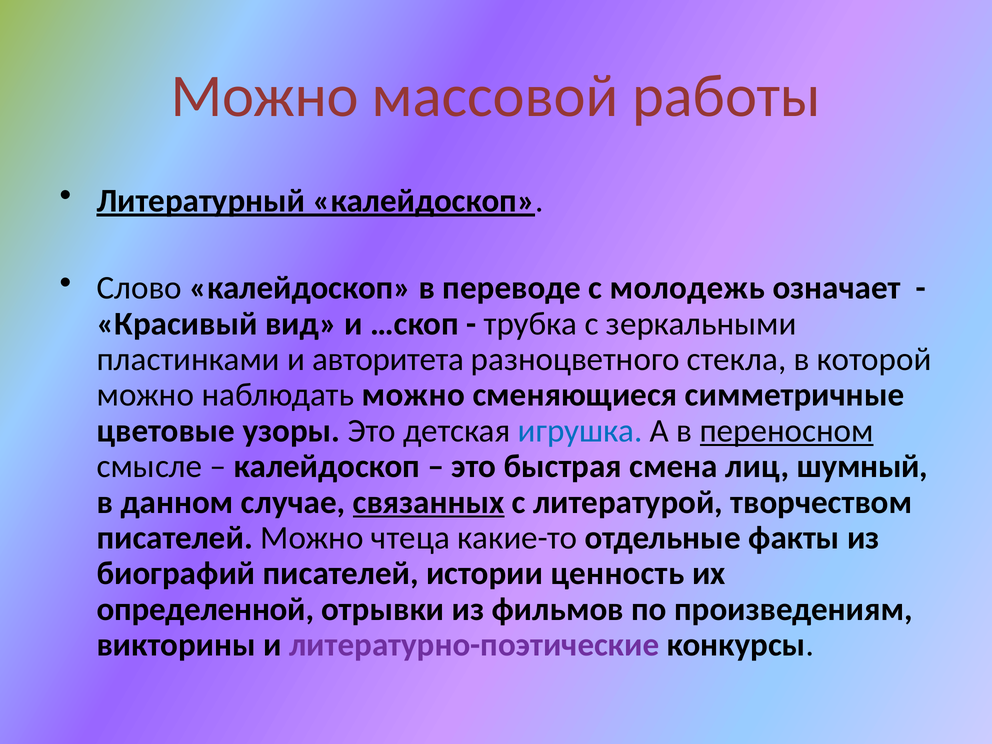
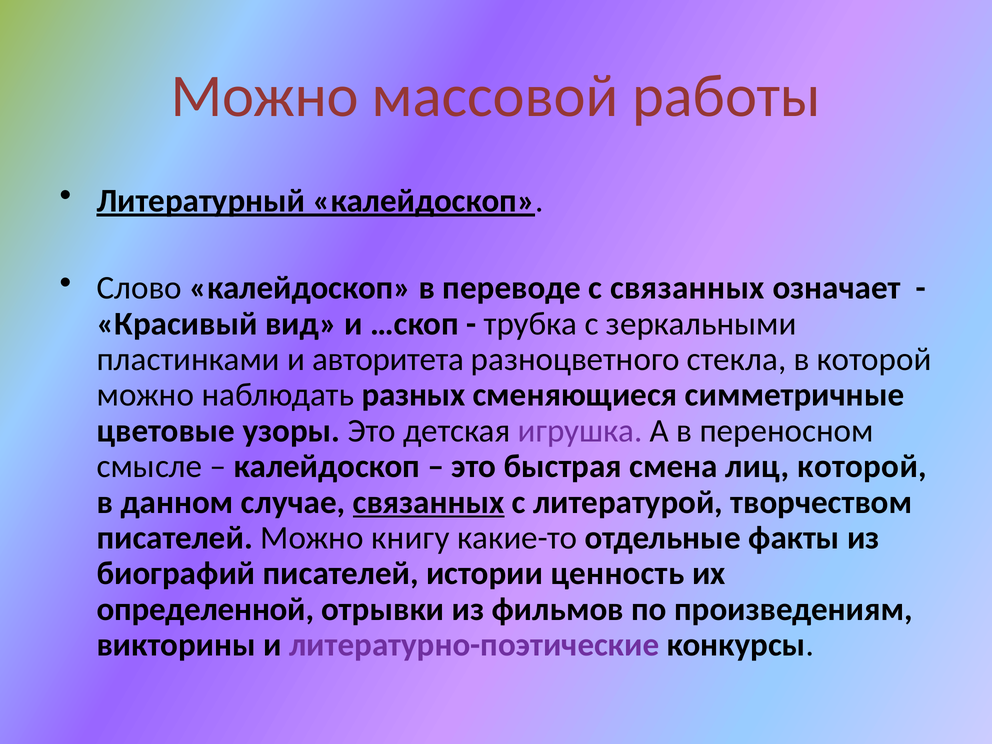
с молодежь: молодежь -> связанных
наблюдать можно: можно -> разных
игрушка colour: blue -> purple
переносном underline: present -> none
лиц шумный: шумный -> которой
чтеца: чтеца -> книгу
